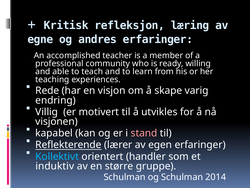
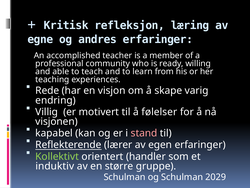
utvikles: utvikles -> følelser
Kollektivt colour: light blue -> light green
2014: 2014 -> 2029
